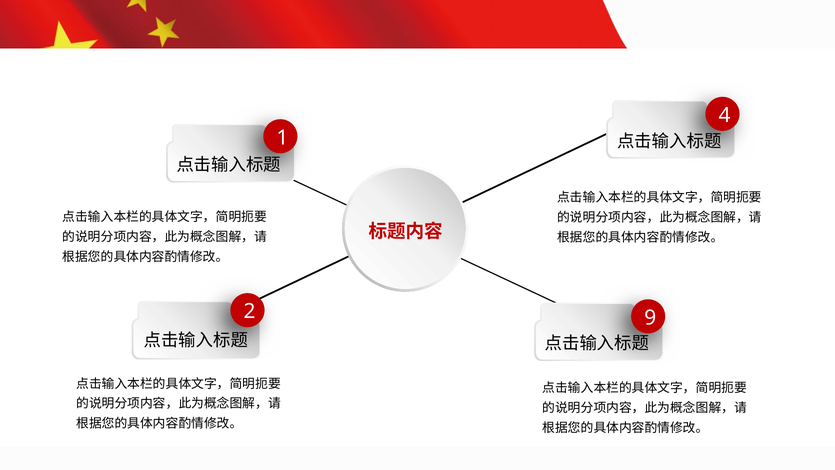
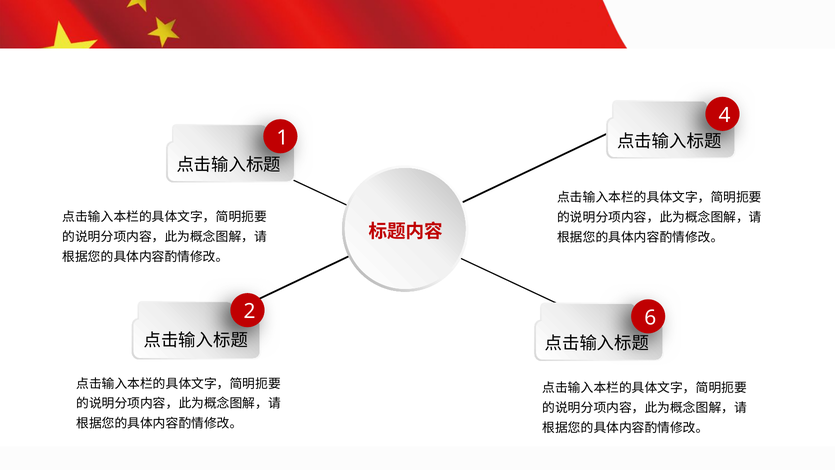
9: 9 -> 6
